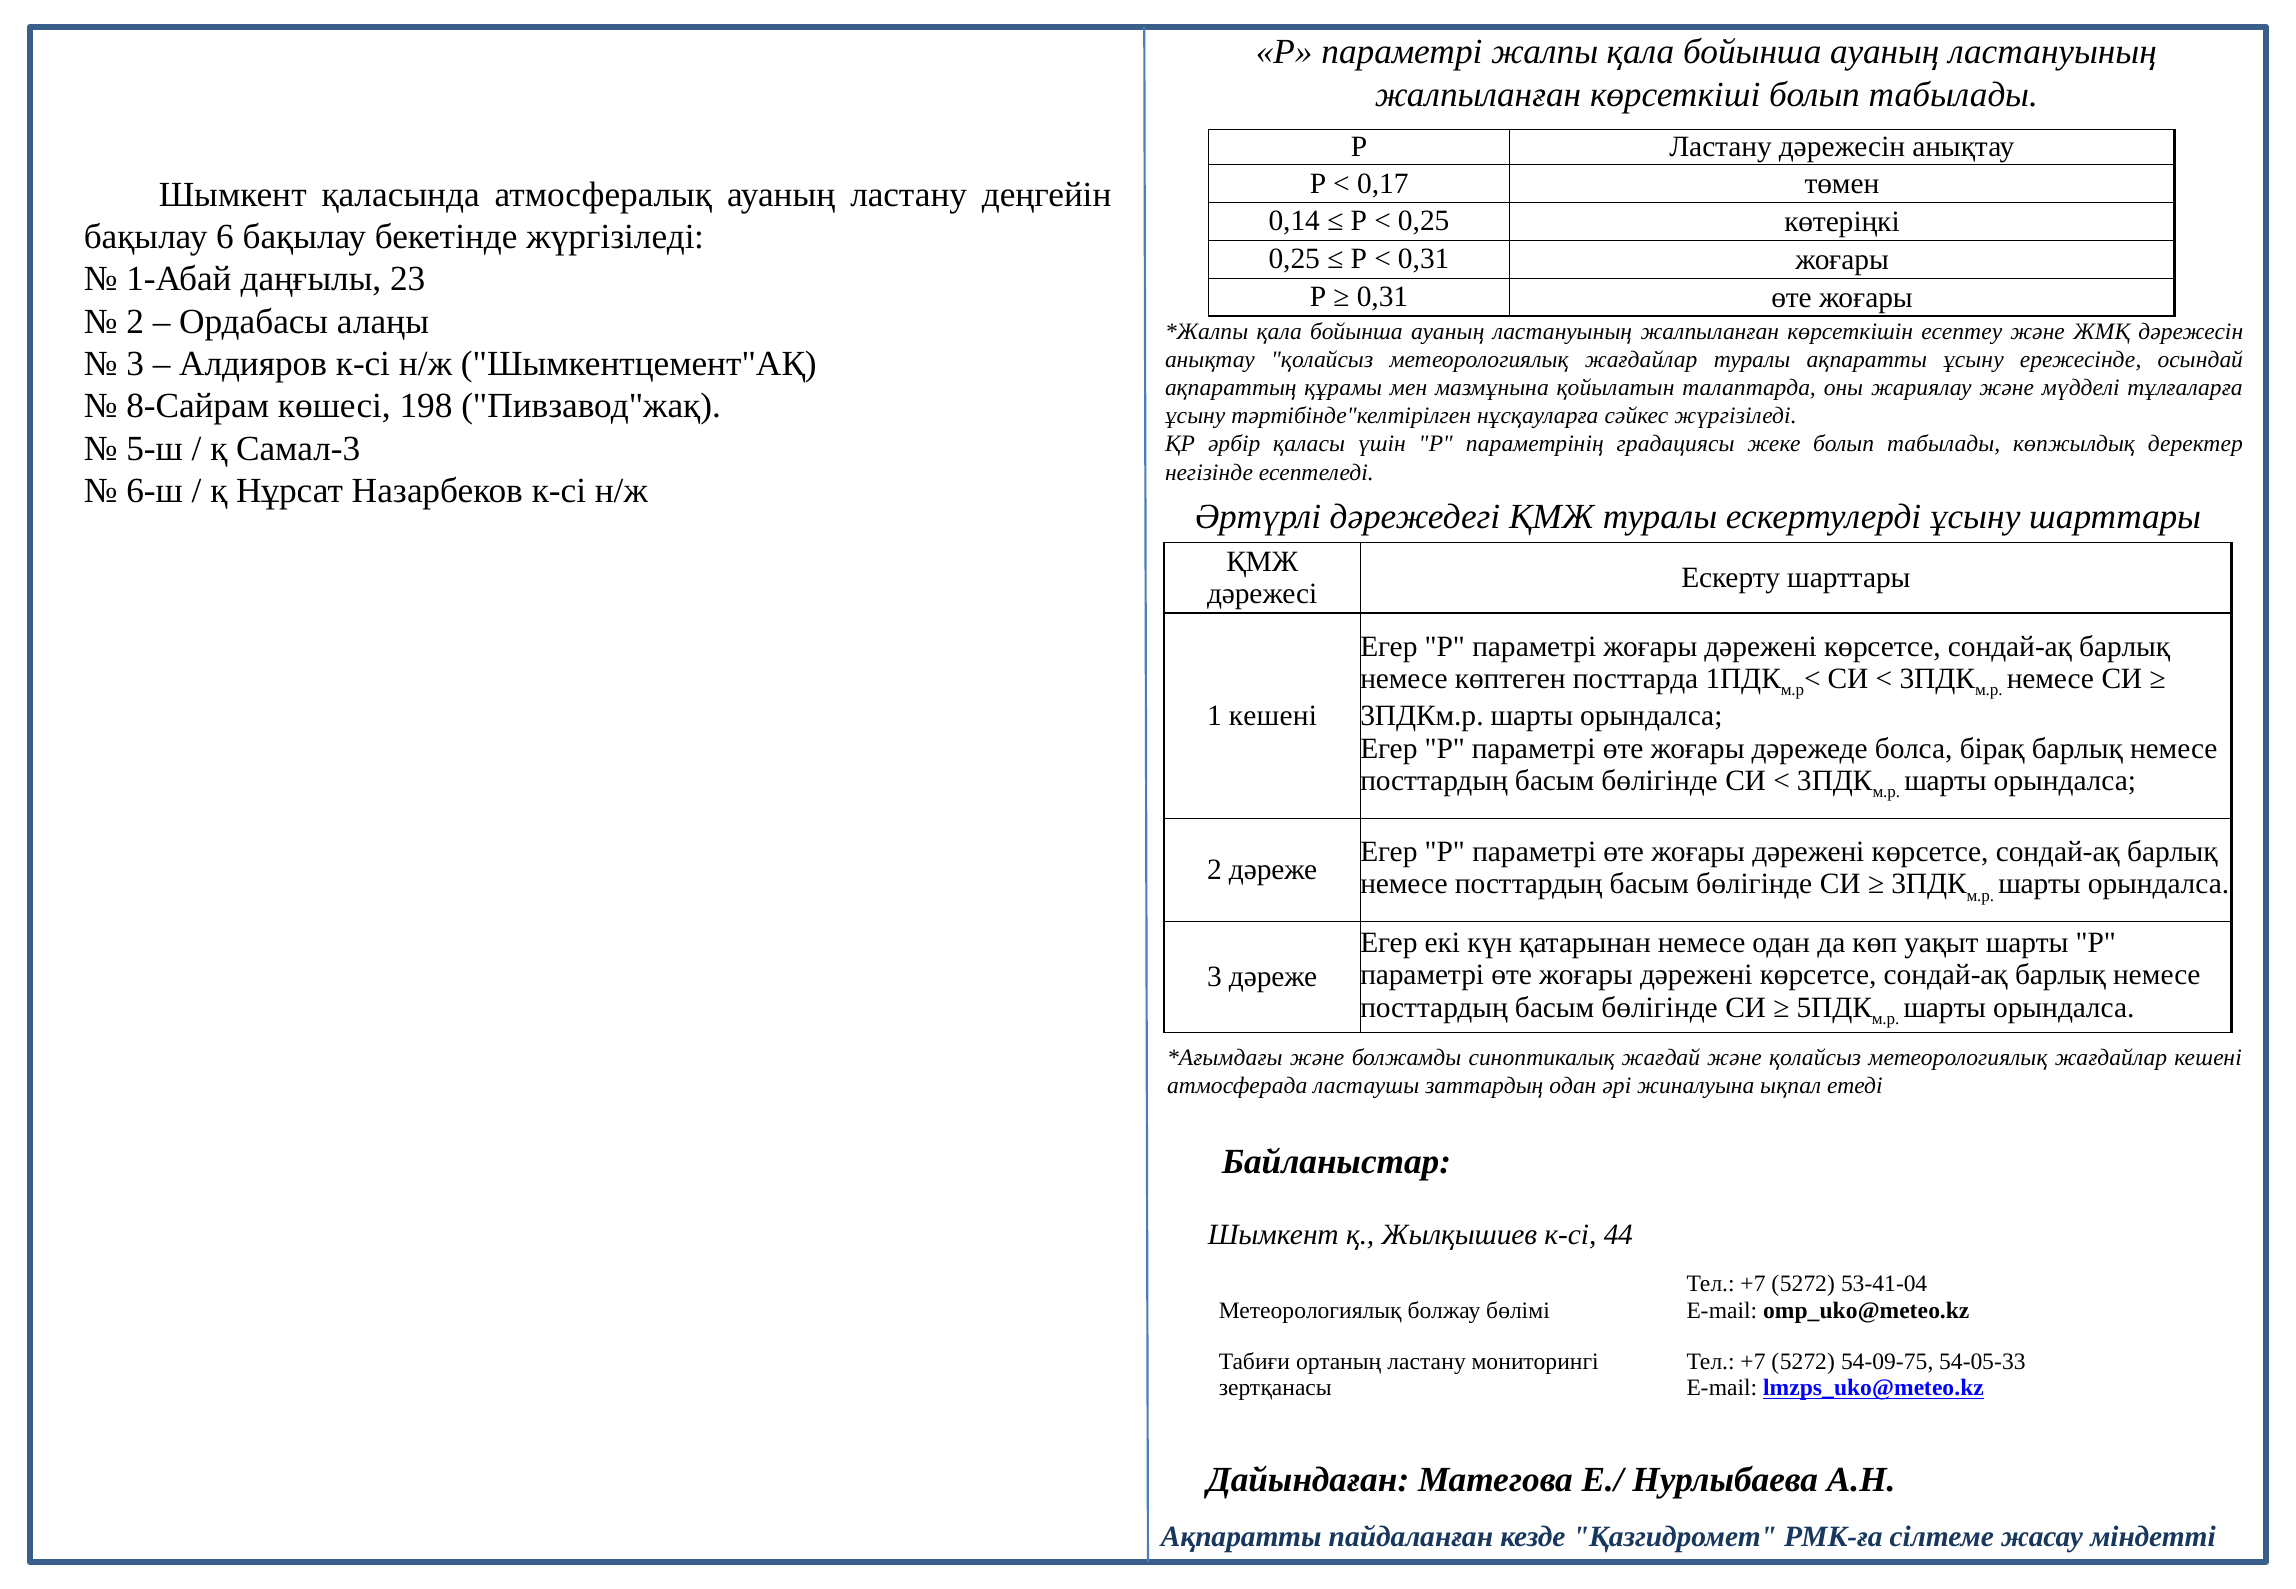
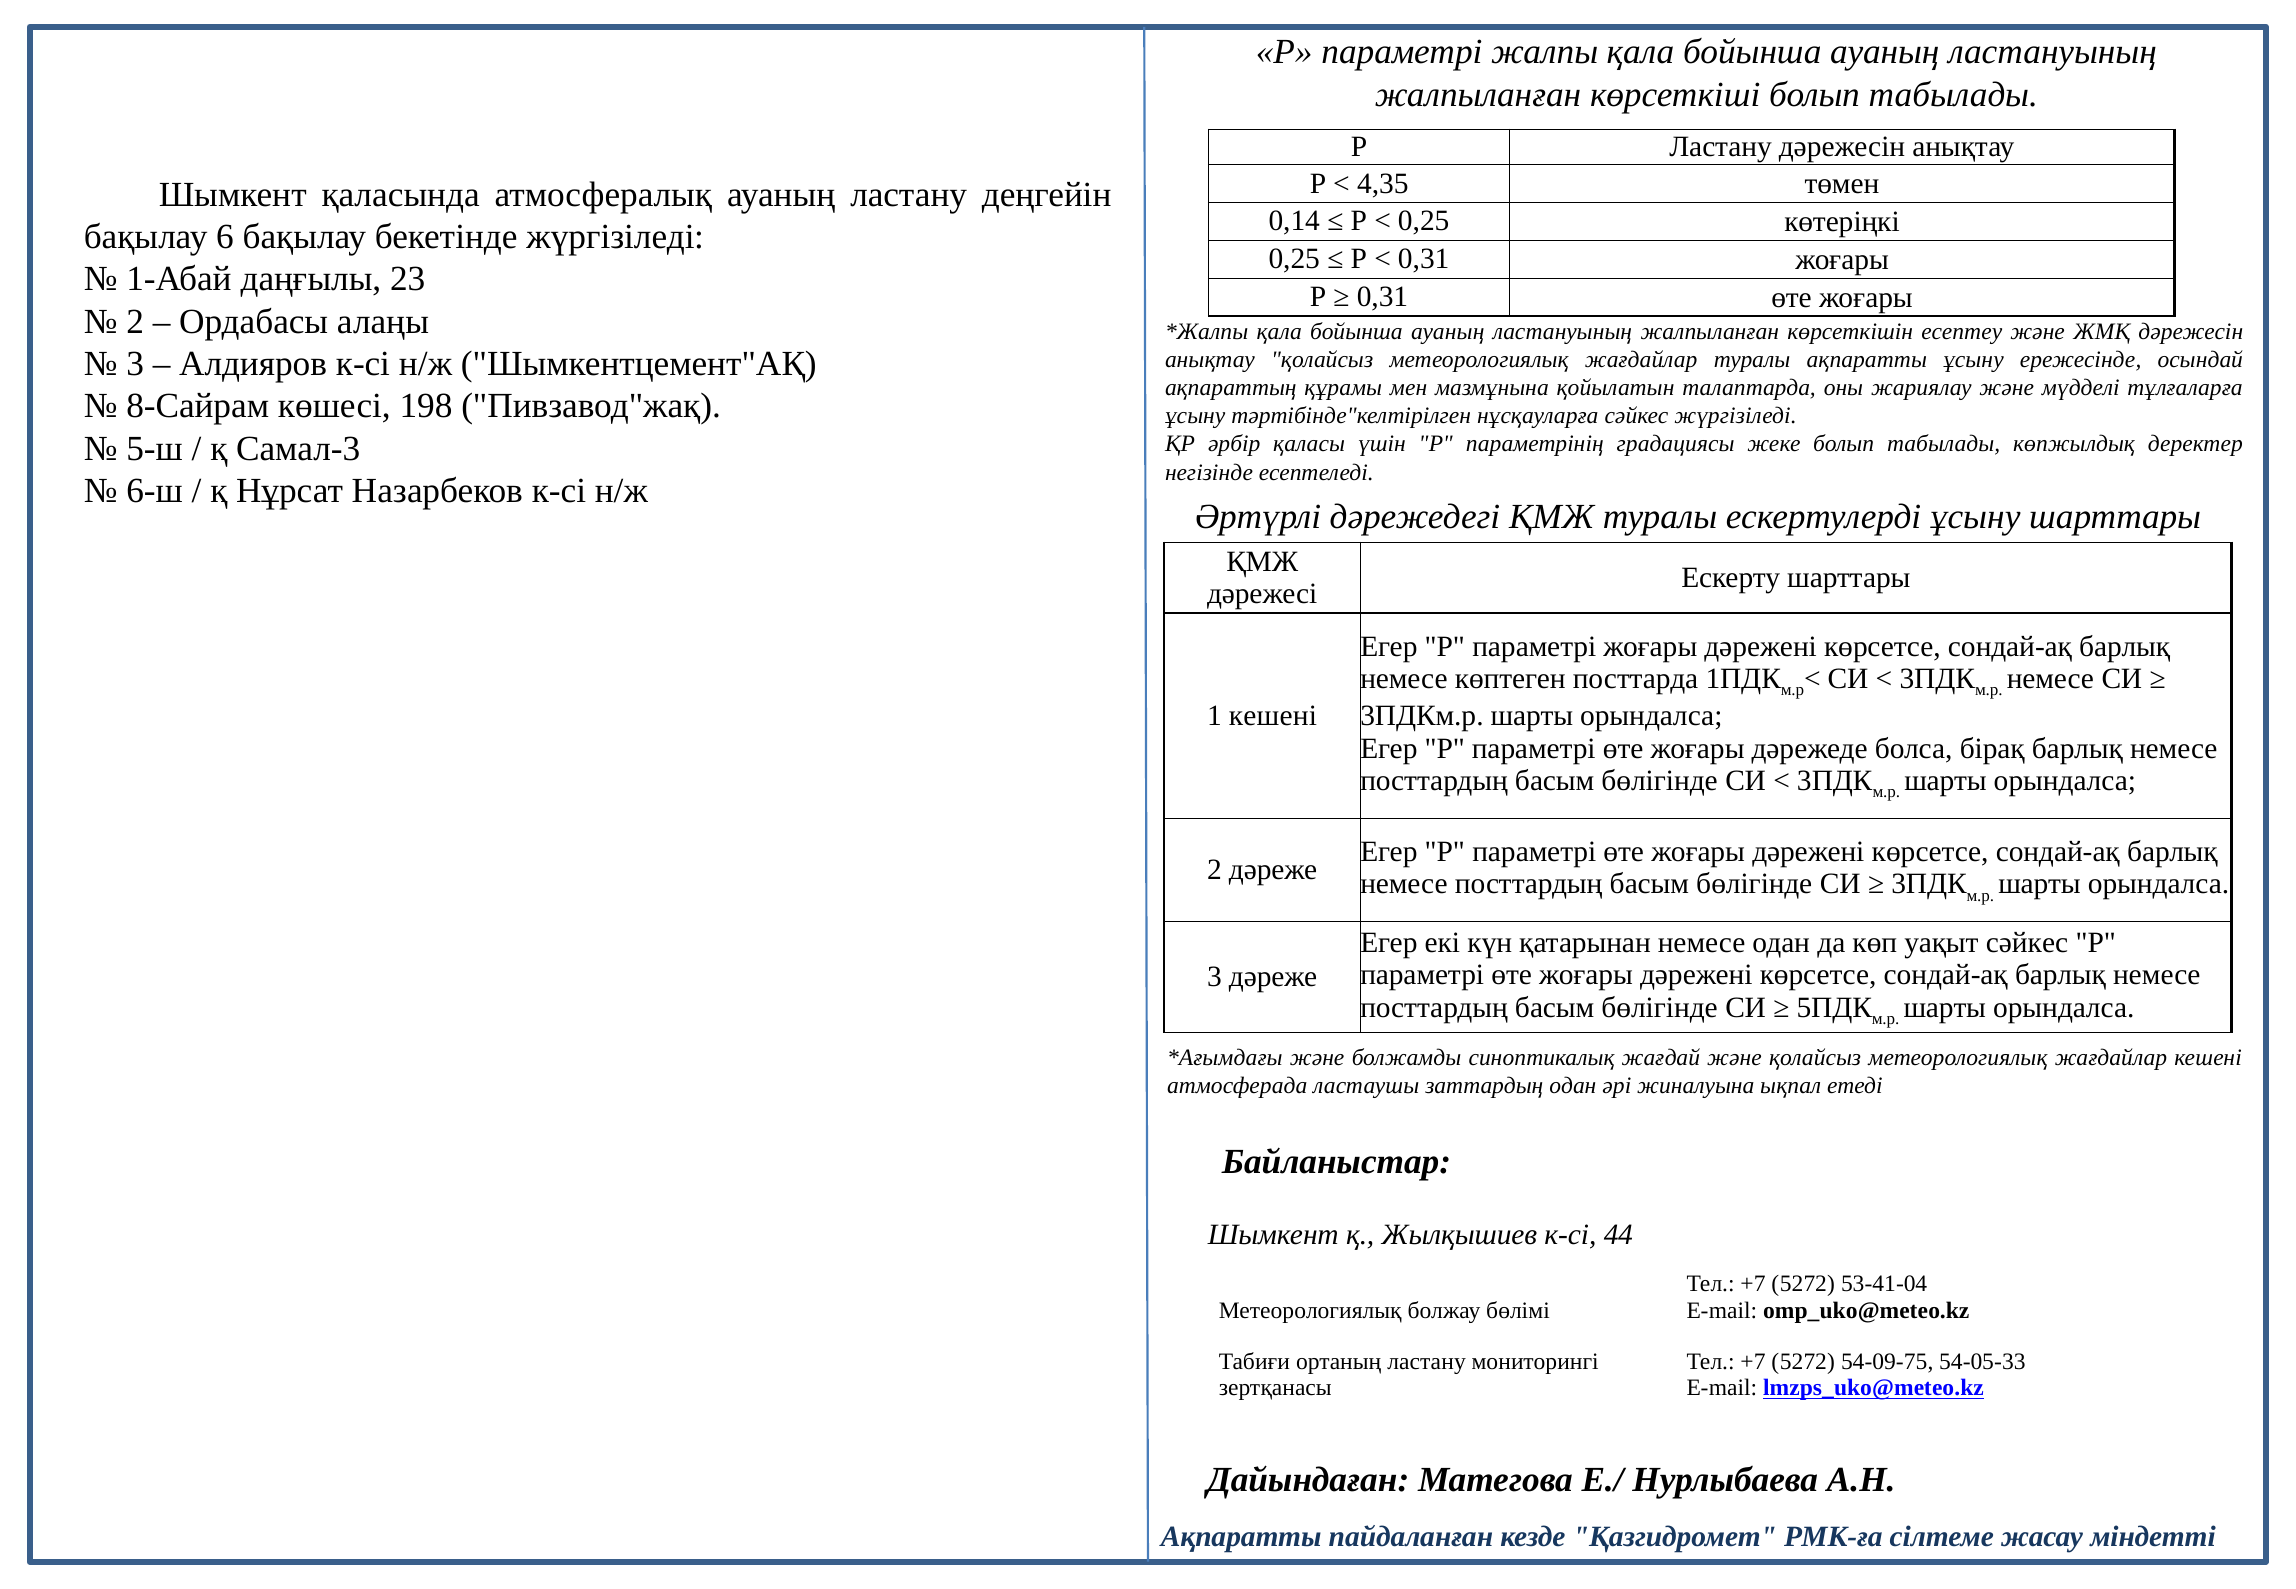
0,17: 0,17 -> 4,35
уақыт шарты: шарты -> сәйкес
